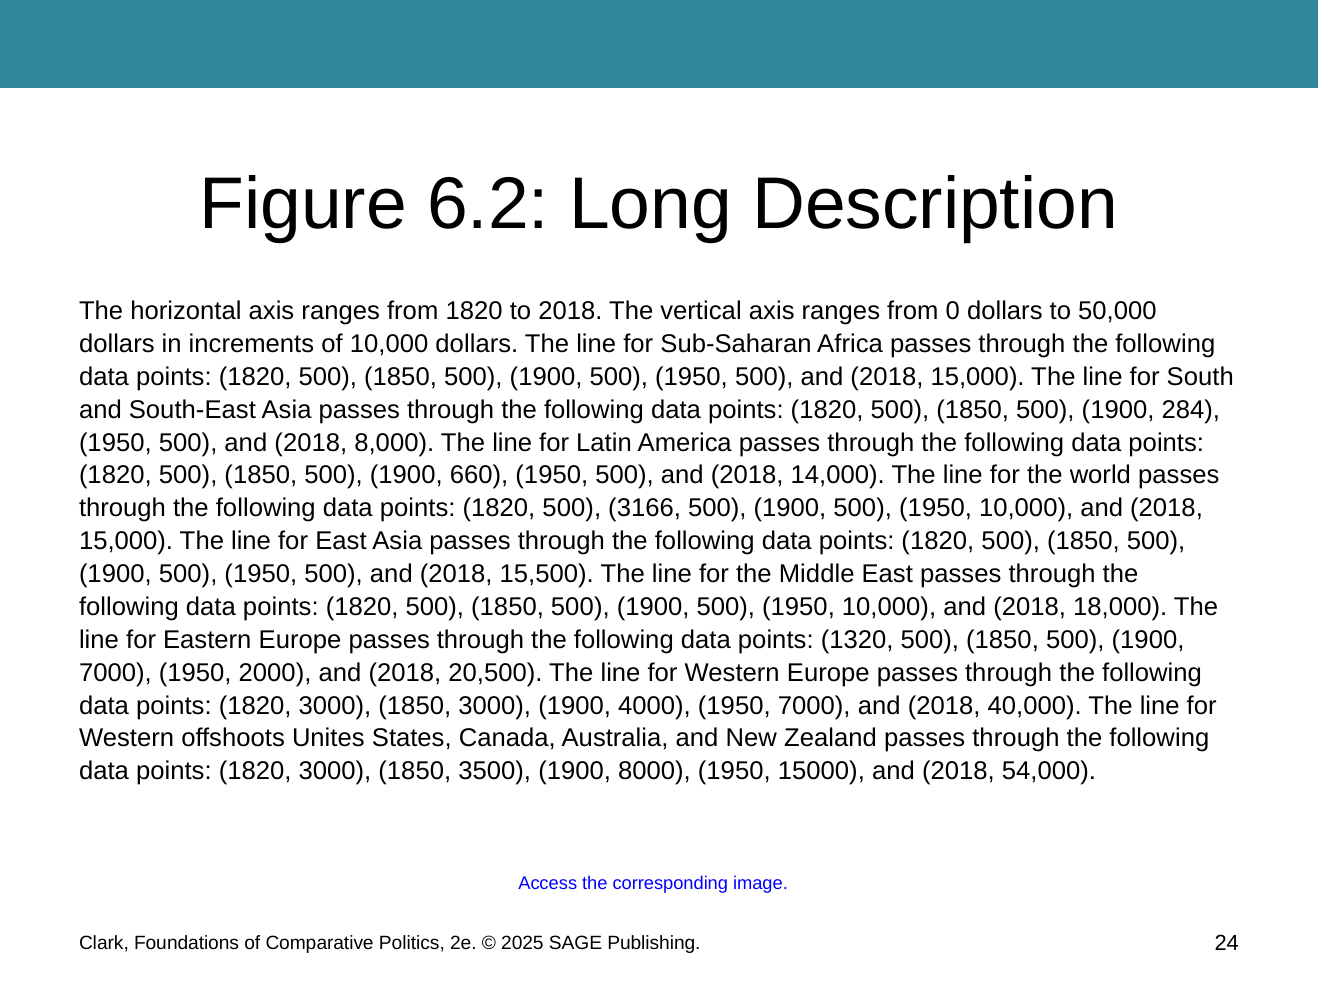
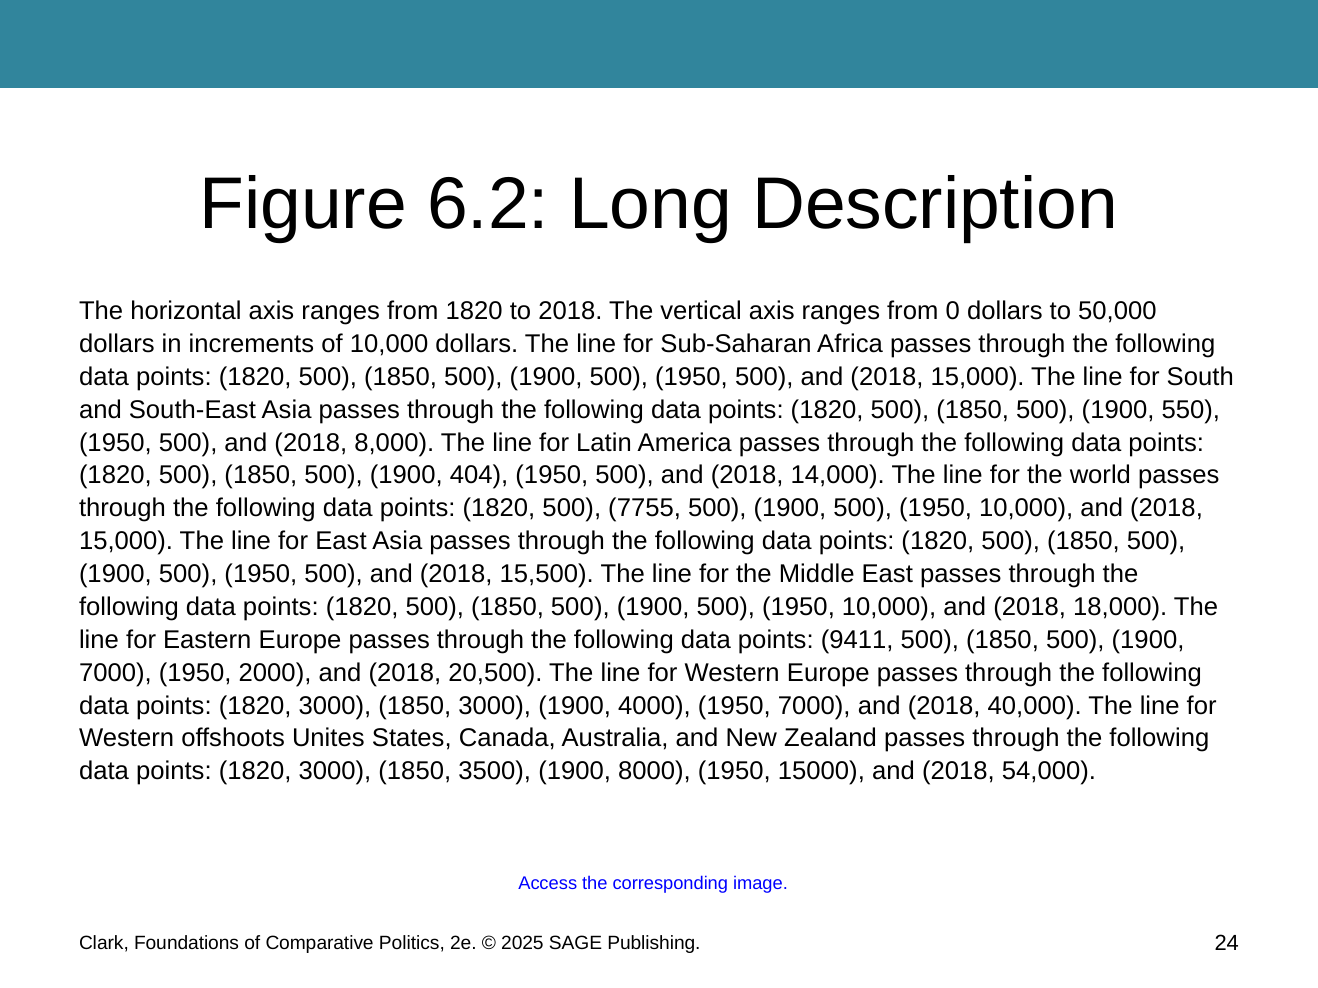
284: 284 -> 550
660: 660 -> 404
3166: 3166 -> 7755
1320: 1320 -> 9411
